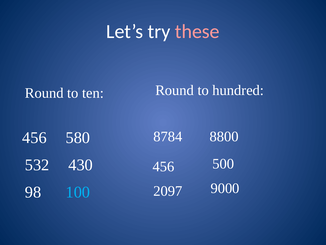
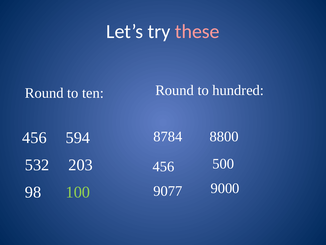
580: 580 -> 594
430: 430 -> 203
2097: 2097 -> 9077
100 colour: light blue -> light green
